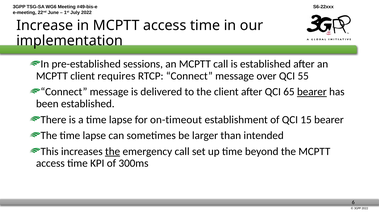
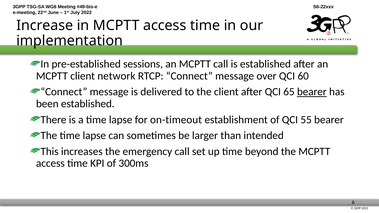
requires: requires -> network
55: 55 -> 60
15: 15 -> 55
the at (113, 152) underline: present -> none
